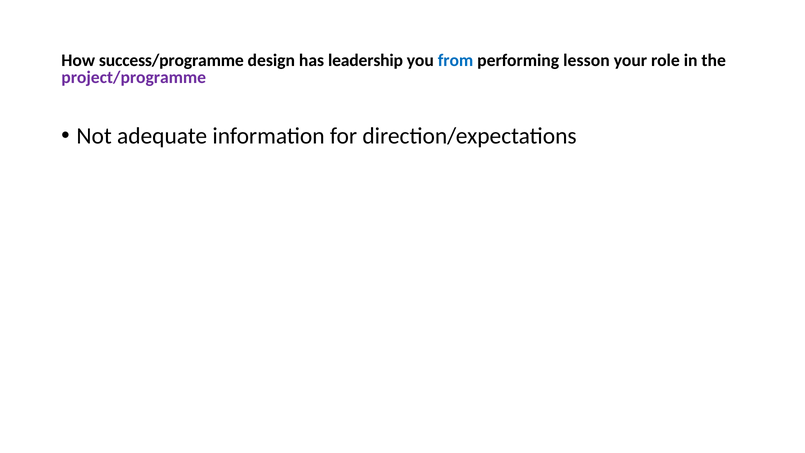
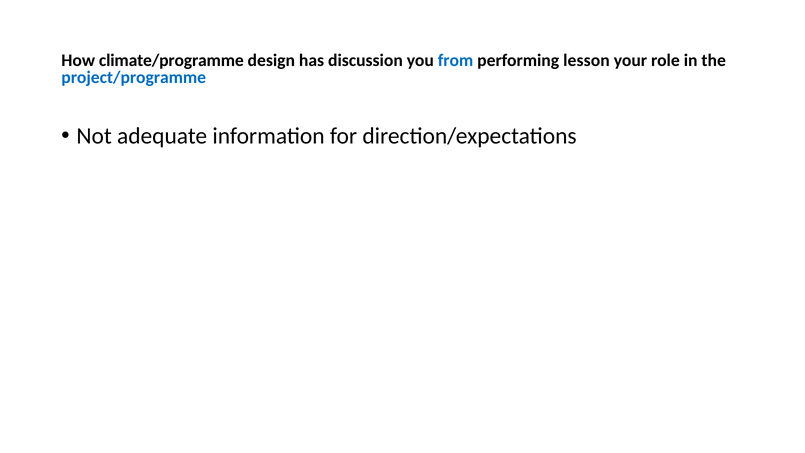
success/programme: success/programme -> climate/programme
leadership: leadership -> discussion
project/programme colour: purple -> blue
